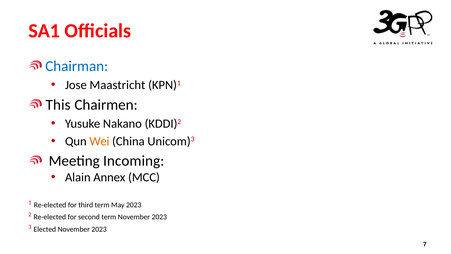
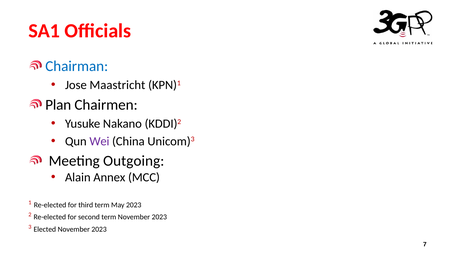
This: This -> Plan
Wei colour: orange -> purple
Incoming: Incoming -> Outgoing
